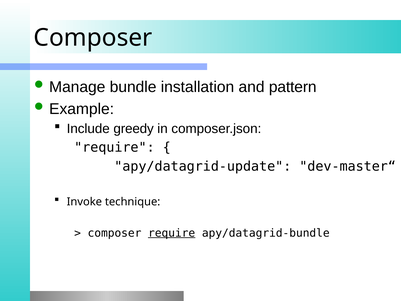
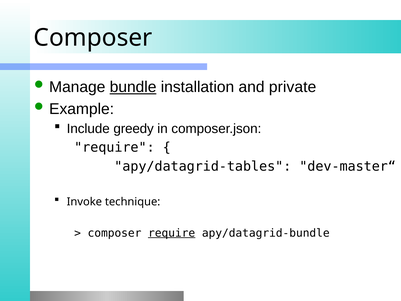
bundle underline: none -> present
pattern: pattern -> private
apy/datagrid-update: apy/datagrid-update -> apy/datagrid-tables
